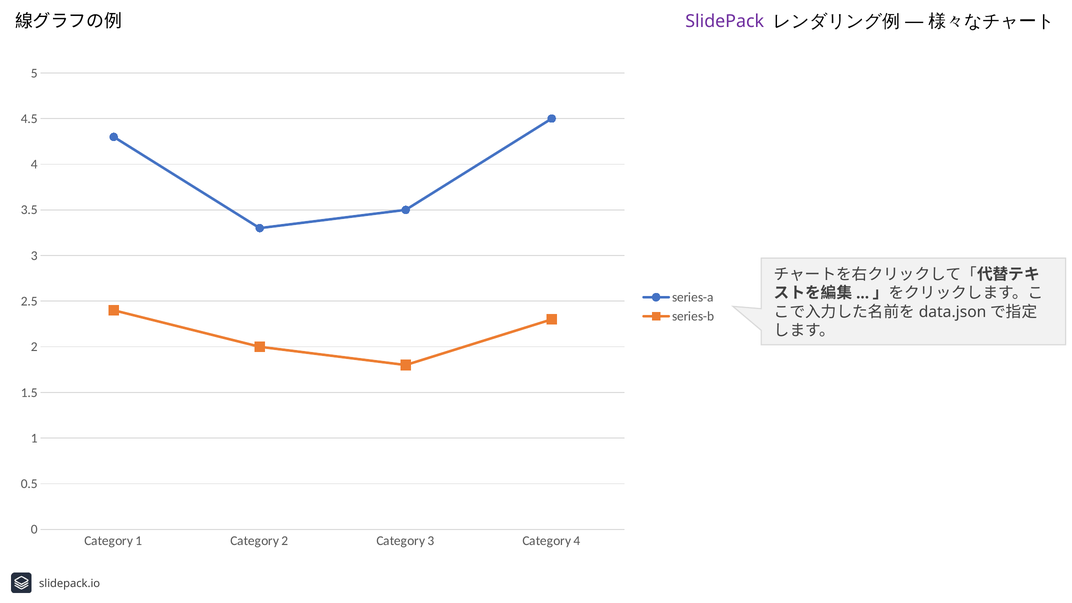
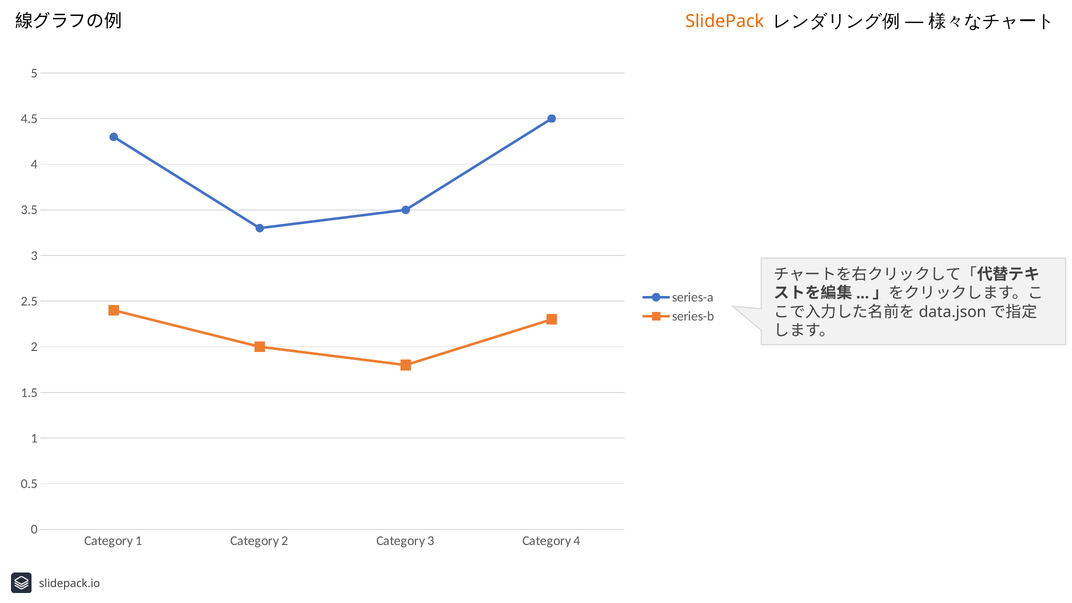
SlidePack colour: purple -> orange
